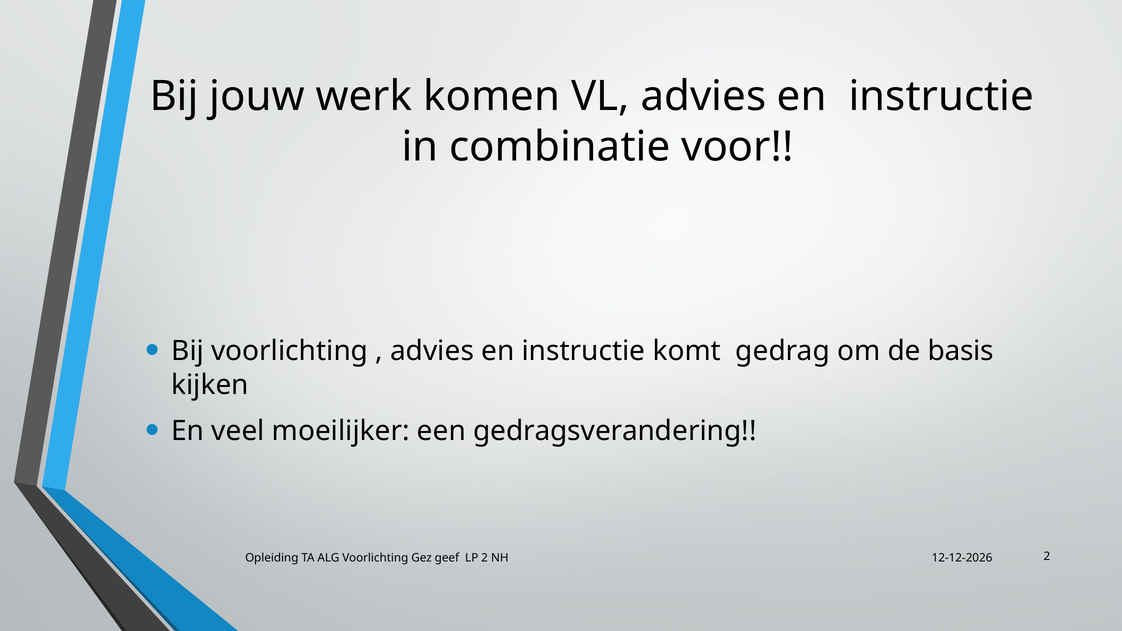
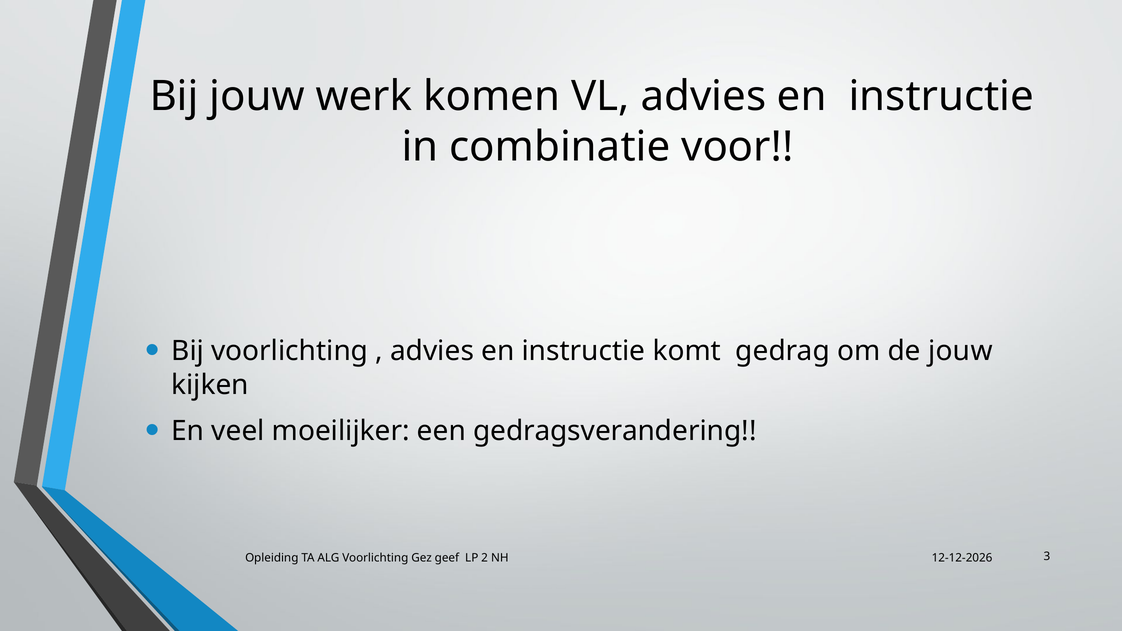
de basis: basis -> jouw
NH 2: 2 -> 3
